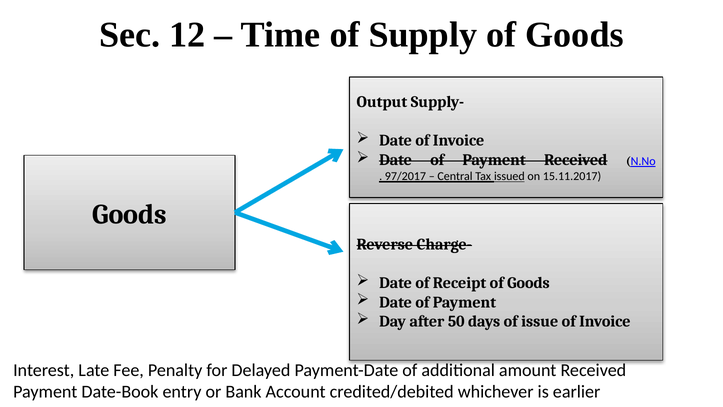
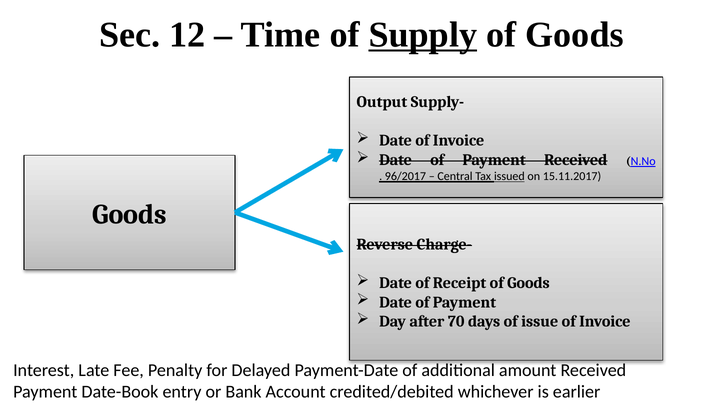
Supply underline: none -> present
97/2017: 97/2017 -> 96/2017
50: 50 -> 70
